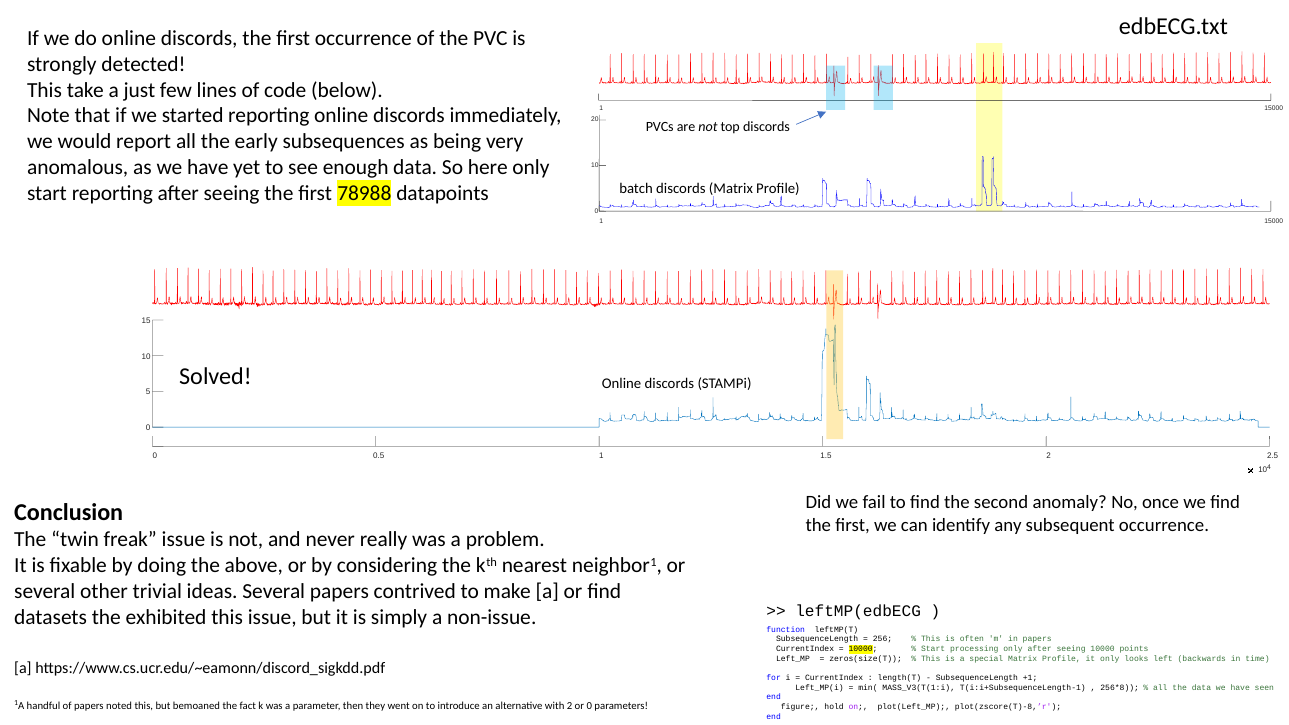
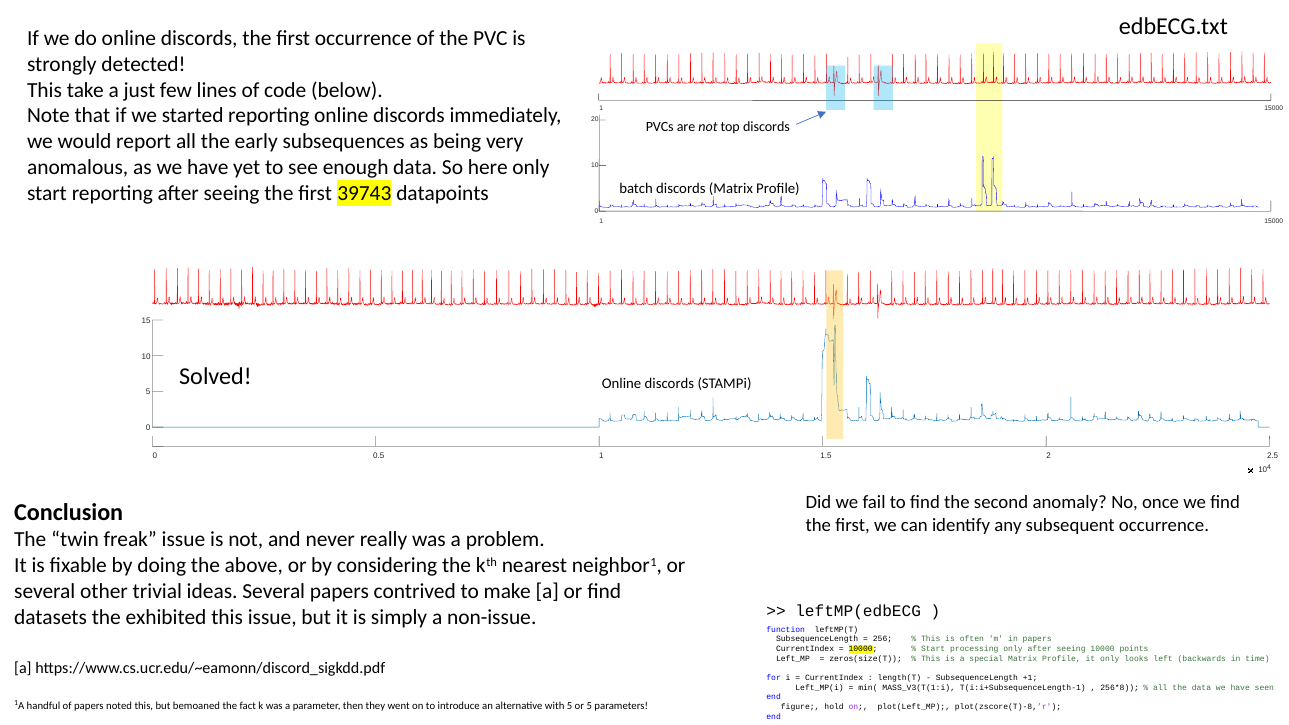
78988: 78988 -> 39743
with 2: 2 -> 5
or 0: 0 -> 5
